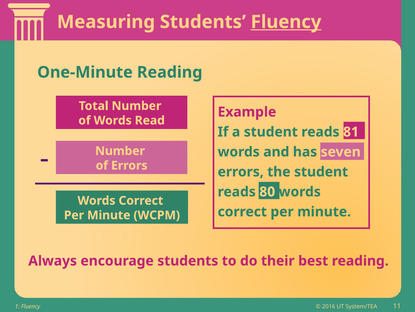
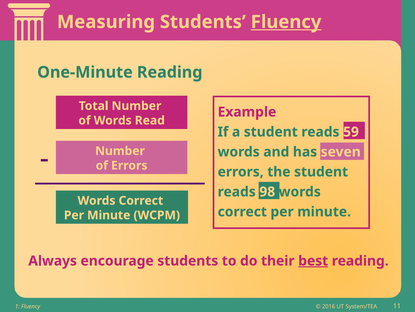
81: 81 -> 59
80: 80 -> 98
best underline: none -> present
